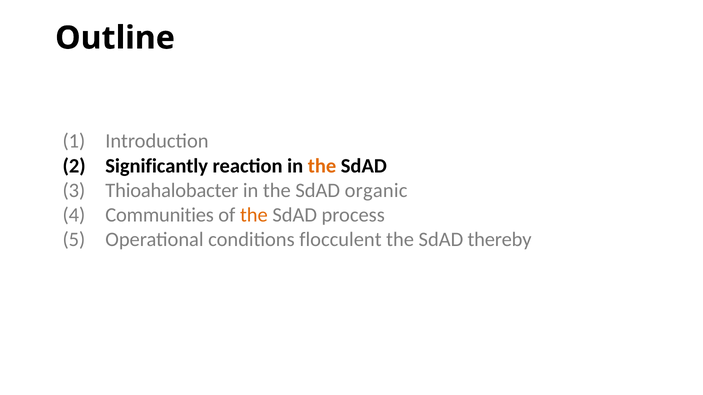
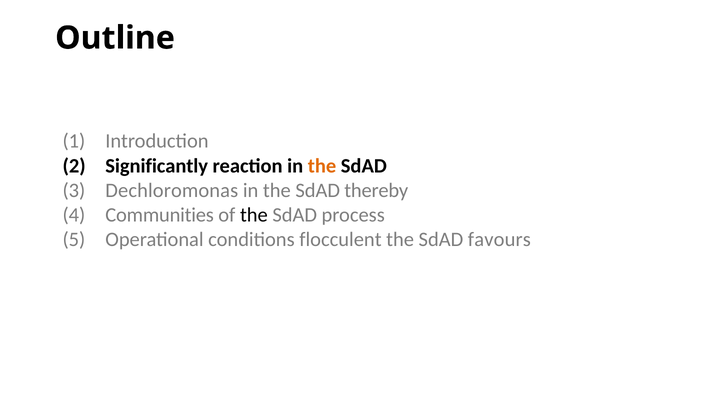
Thioahalobacter: Thioahalobacter -> Dechloromonas
organic: organic -> thereby
the at (254, 215) colour: orange -> black
thereby: thereby -> favours
